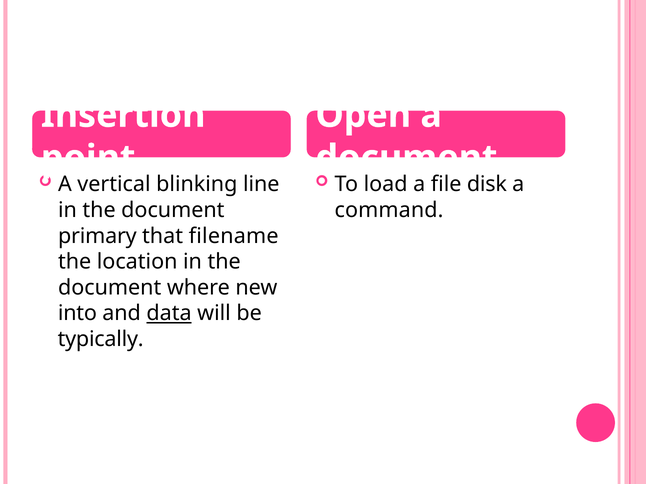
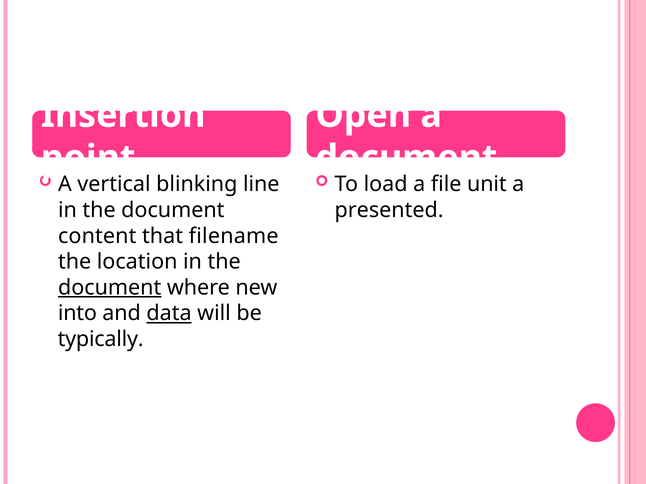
disk: disk -> unit
command: command -> presented
primary: primary -> content
document at (110, 288) underline: none -> present
